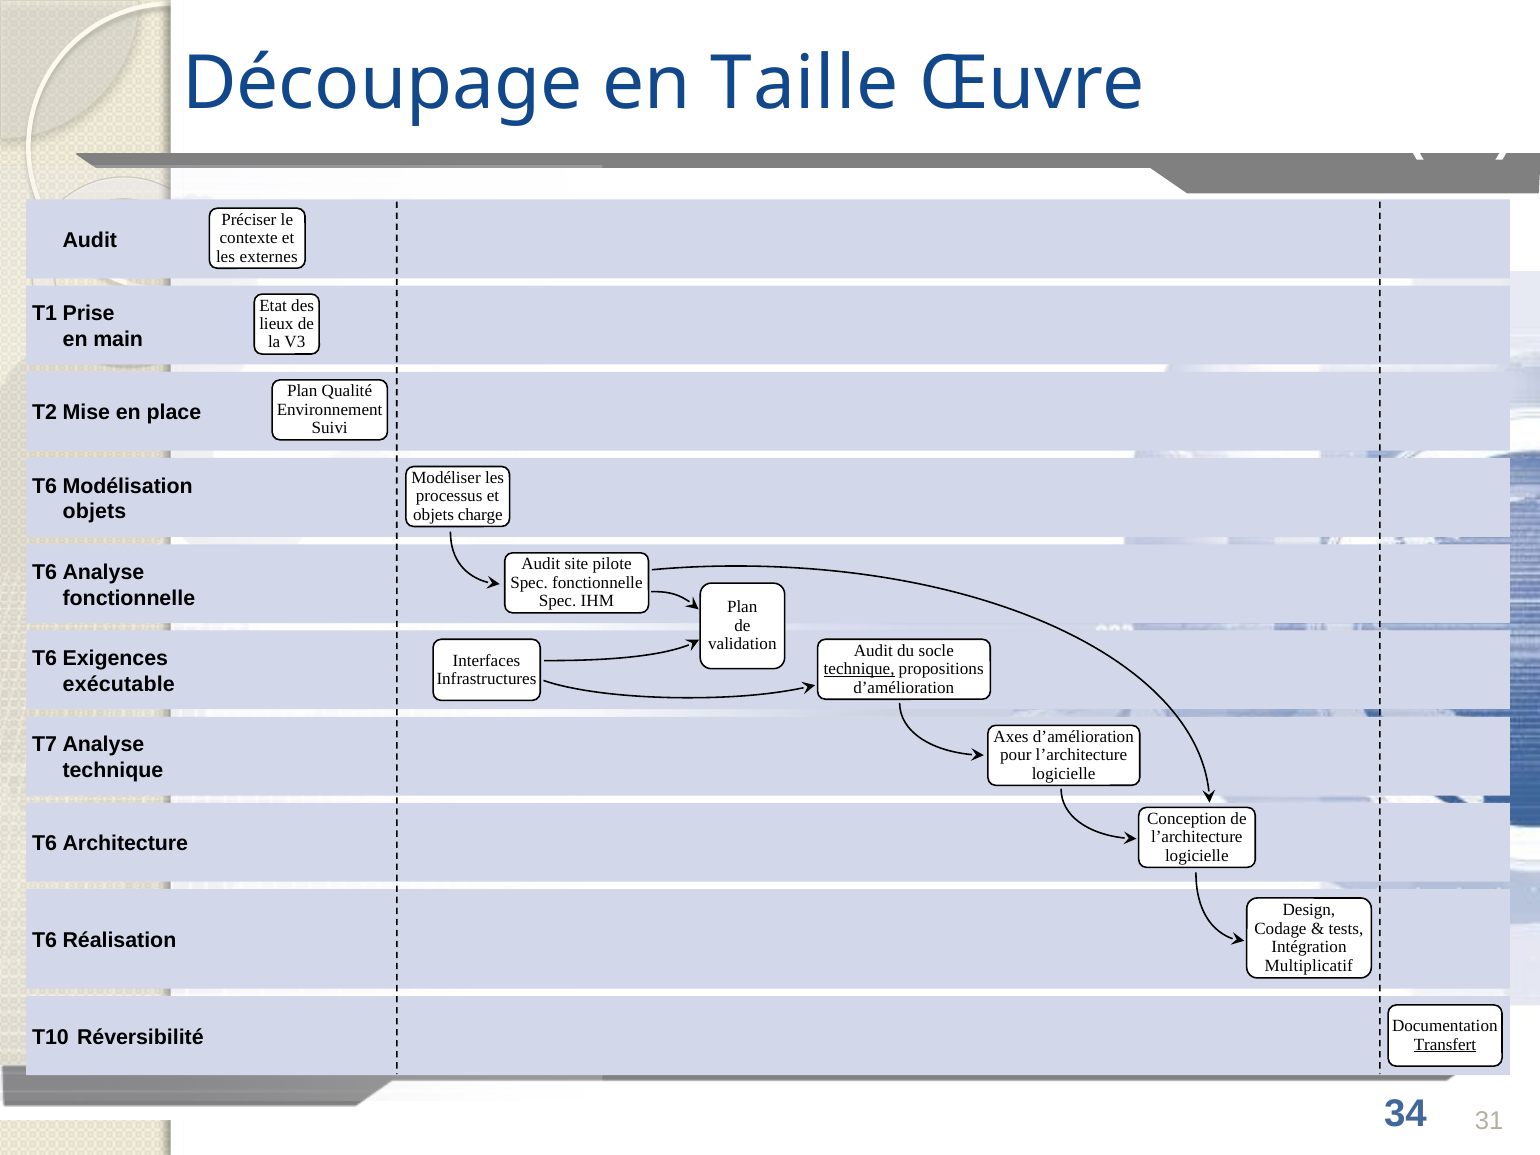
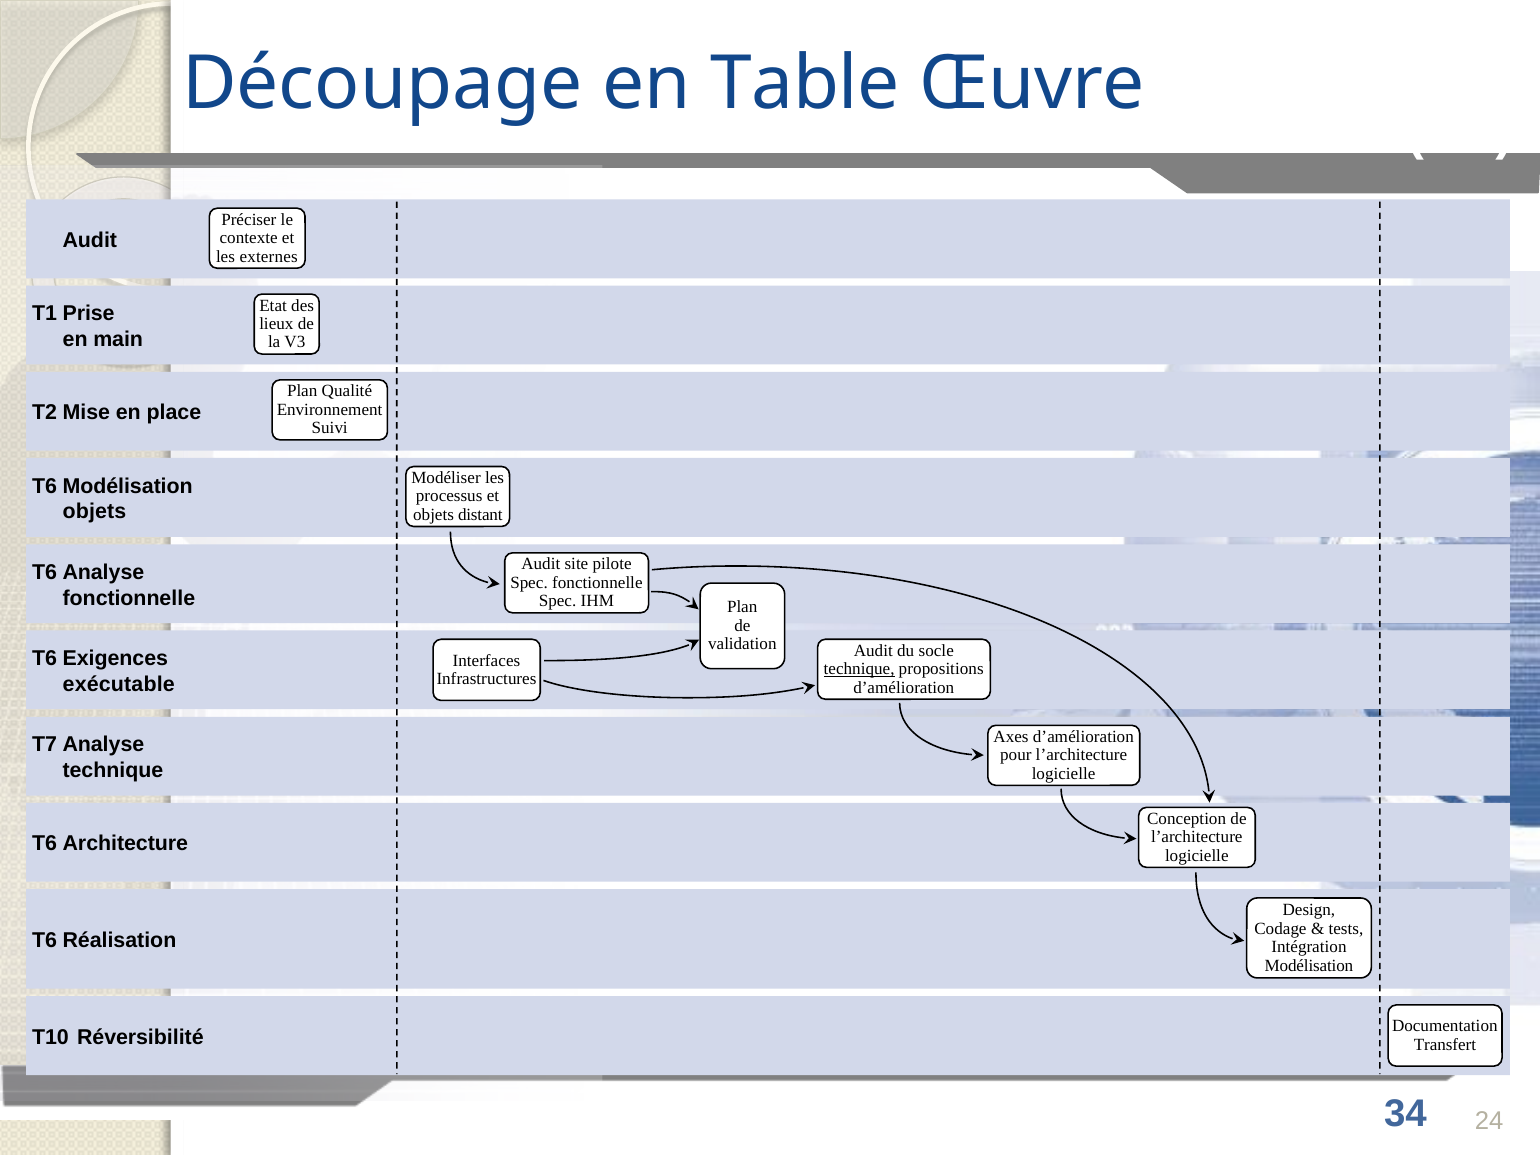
Taille: Taille -> Table
charge: charge -> distant
Multiplicatif at (1309, 965): Multiplicatif -> Modélisation
Transfert underline: present -> none
31: 31 -> 24
